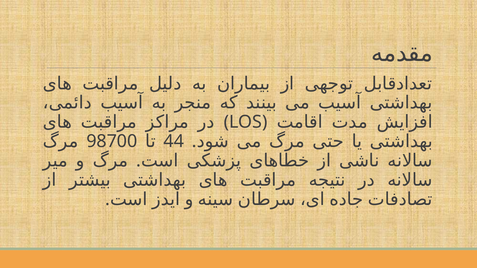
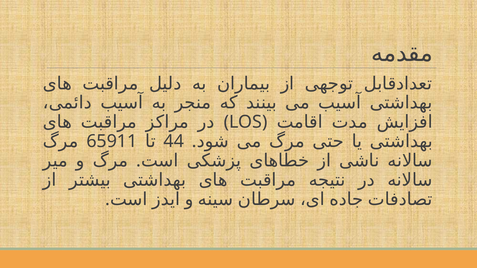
98700: 98700 -> 65911
